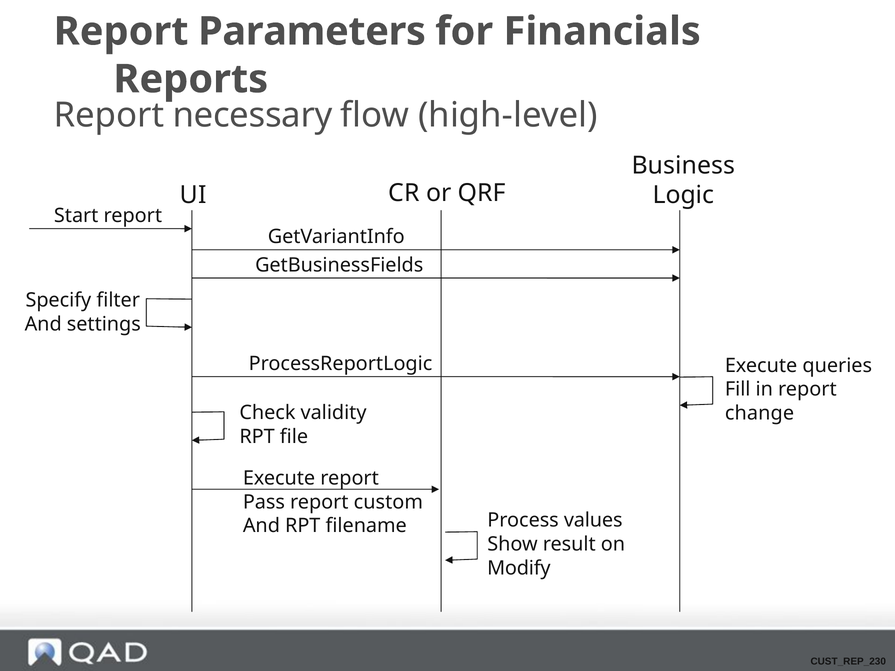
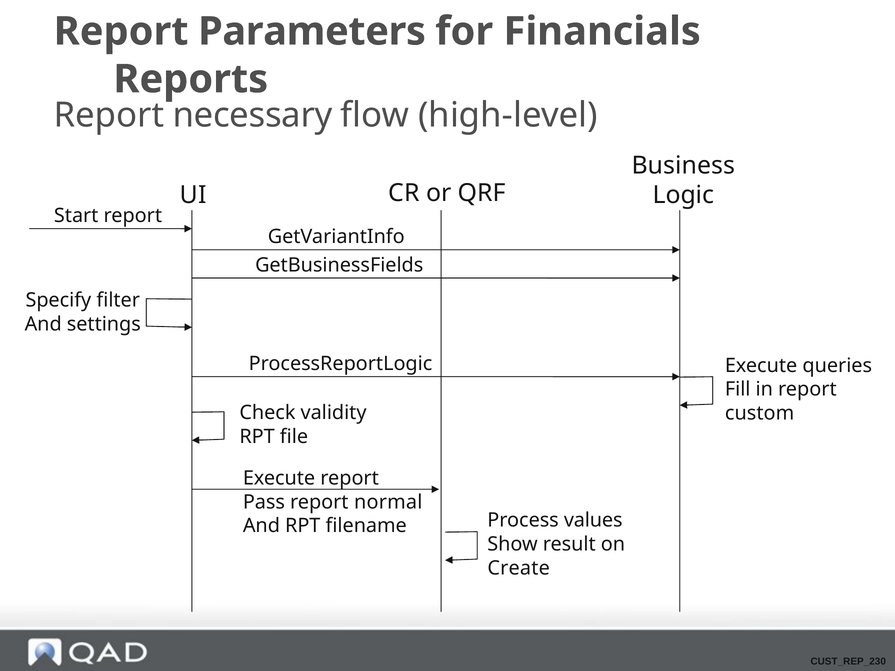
change: change -> custom
custom: custom -> normal
Modify: Modify -> Create
